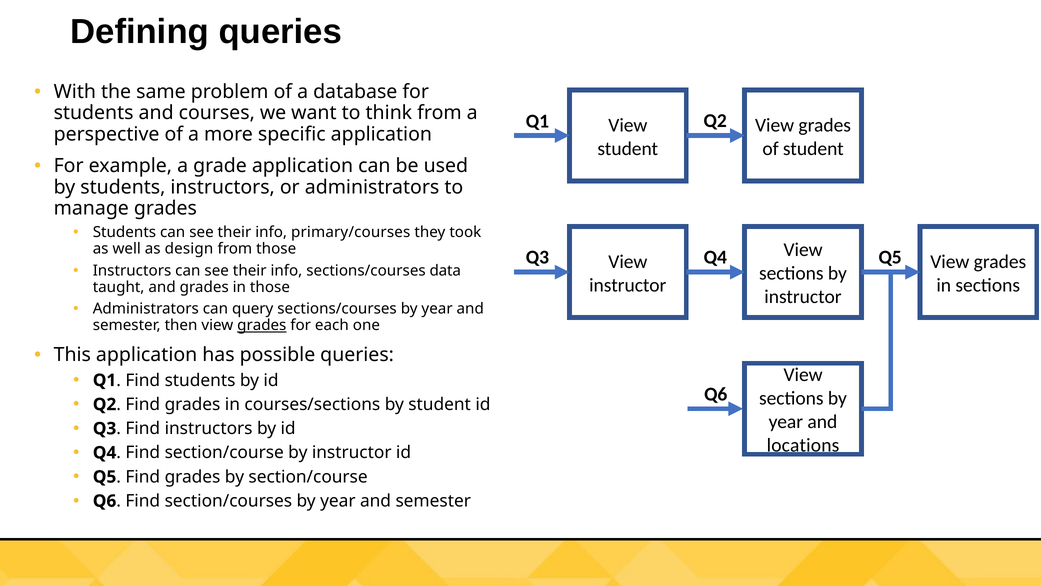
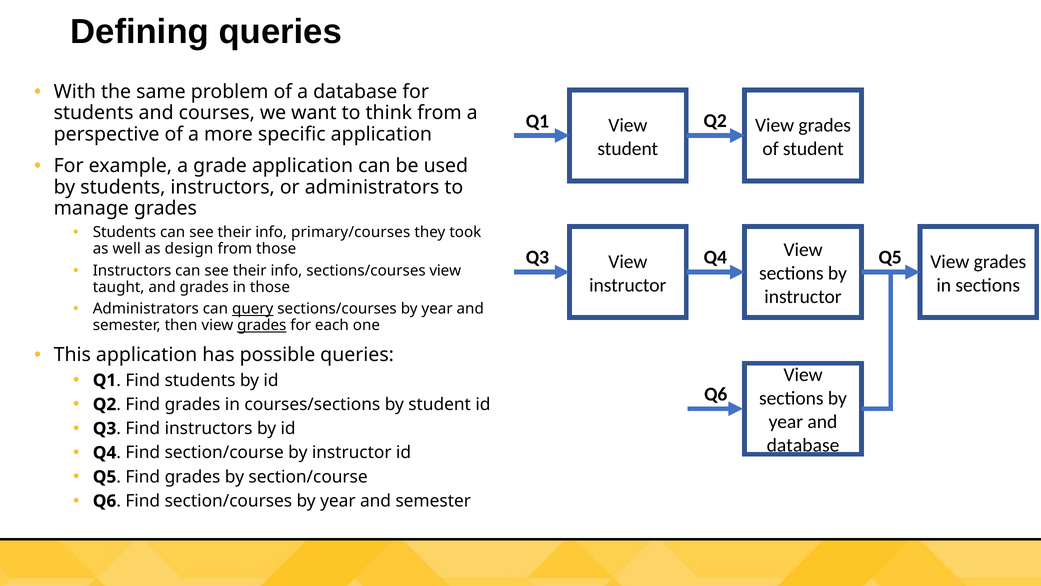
sections/courses data: data -> view
query underline: none -> present
locations at (803, 445): locations -> database
